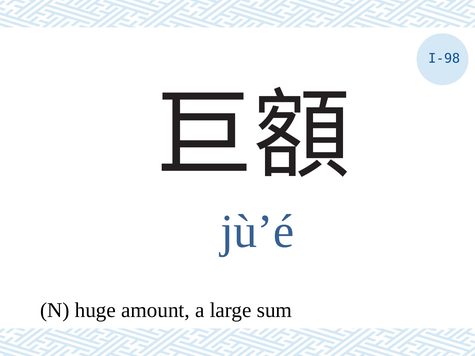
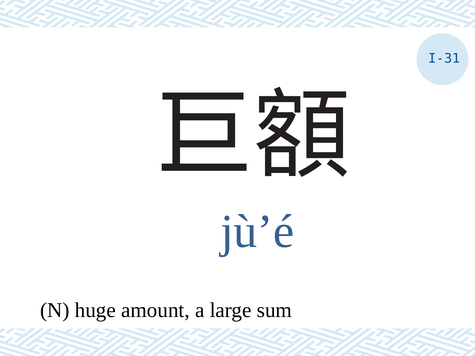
I-98: I-98 -> I-31
